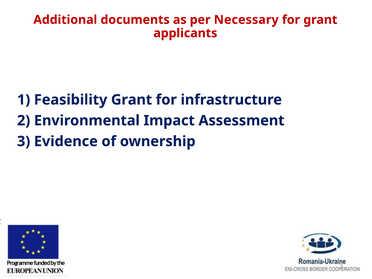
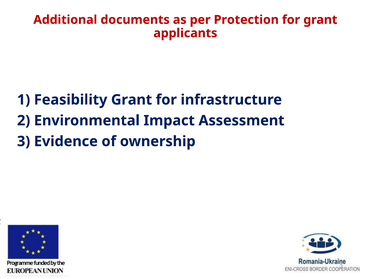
Necessary: Necessary -> Protection
